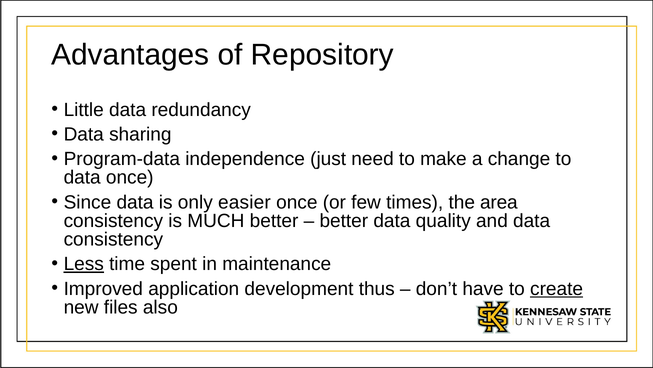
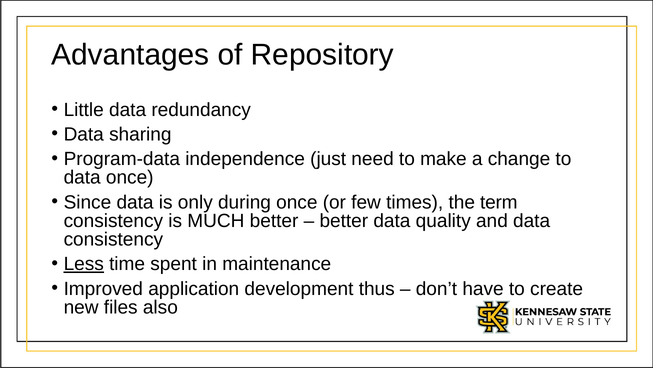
easier: easier -> during
area: area -> term
create underline: present -> none
